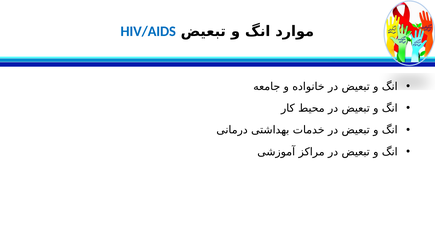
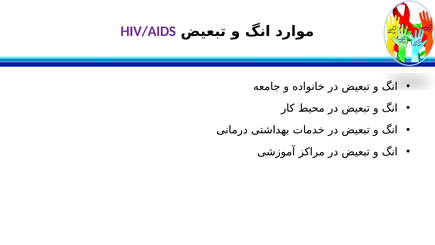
HIV/AIDS colour: blue -> purple
